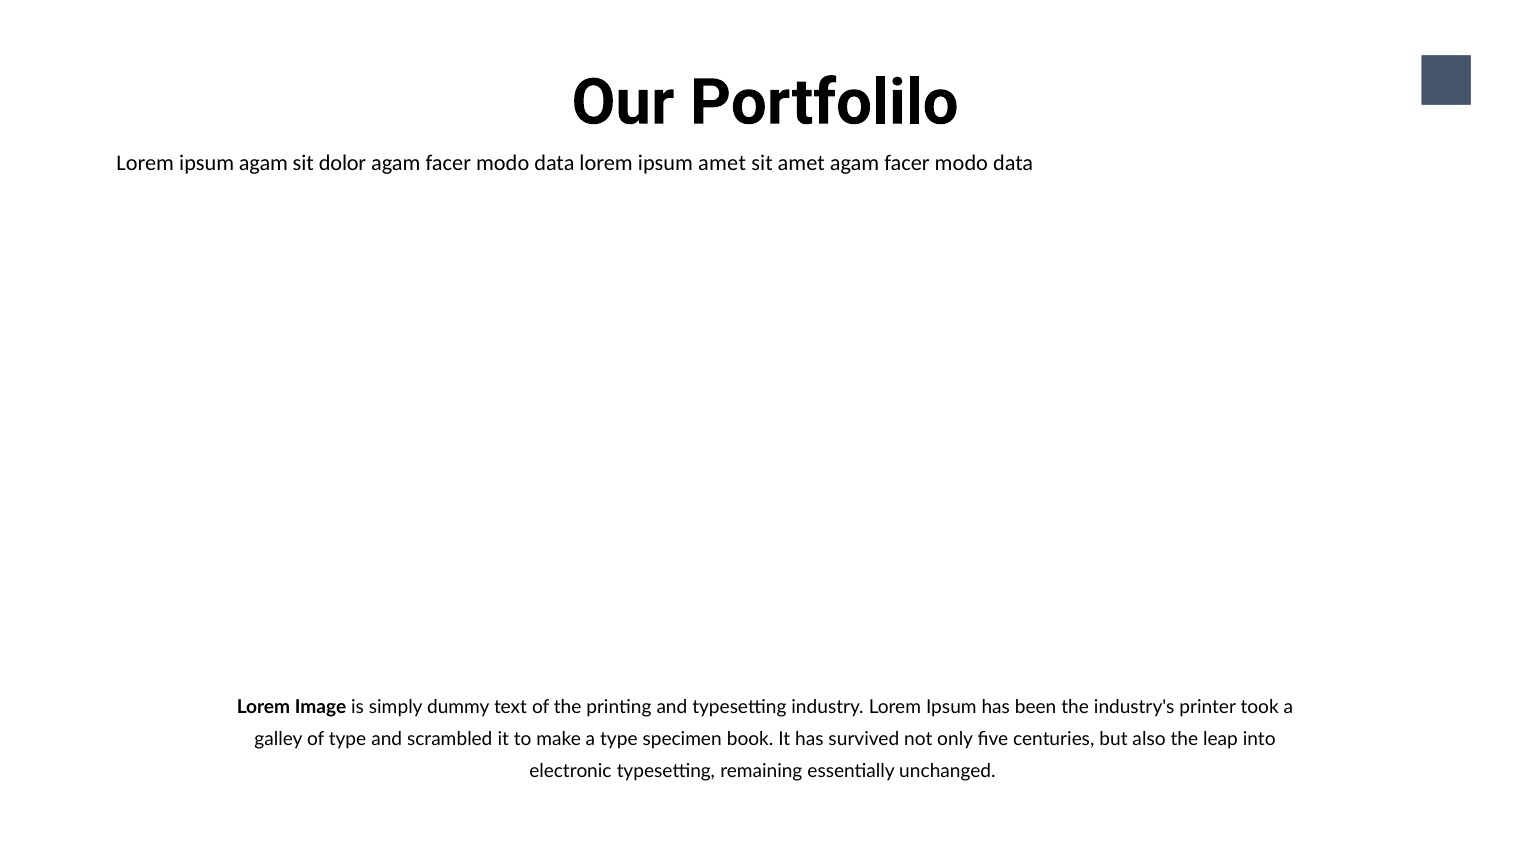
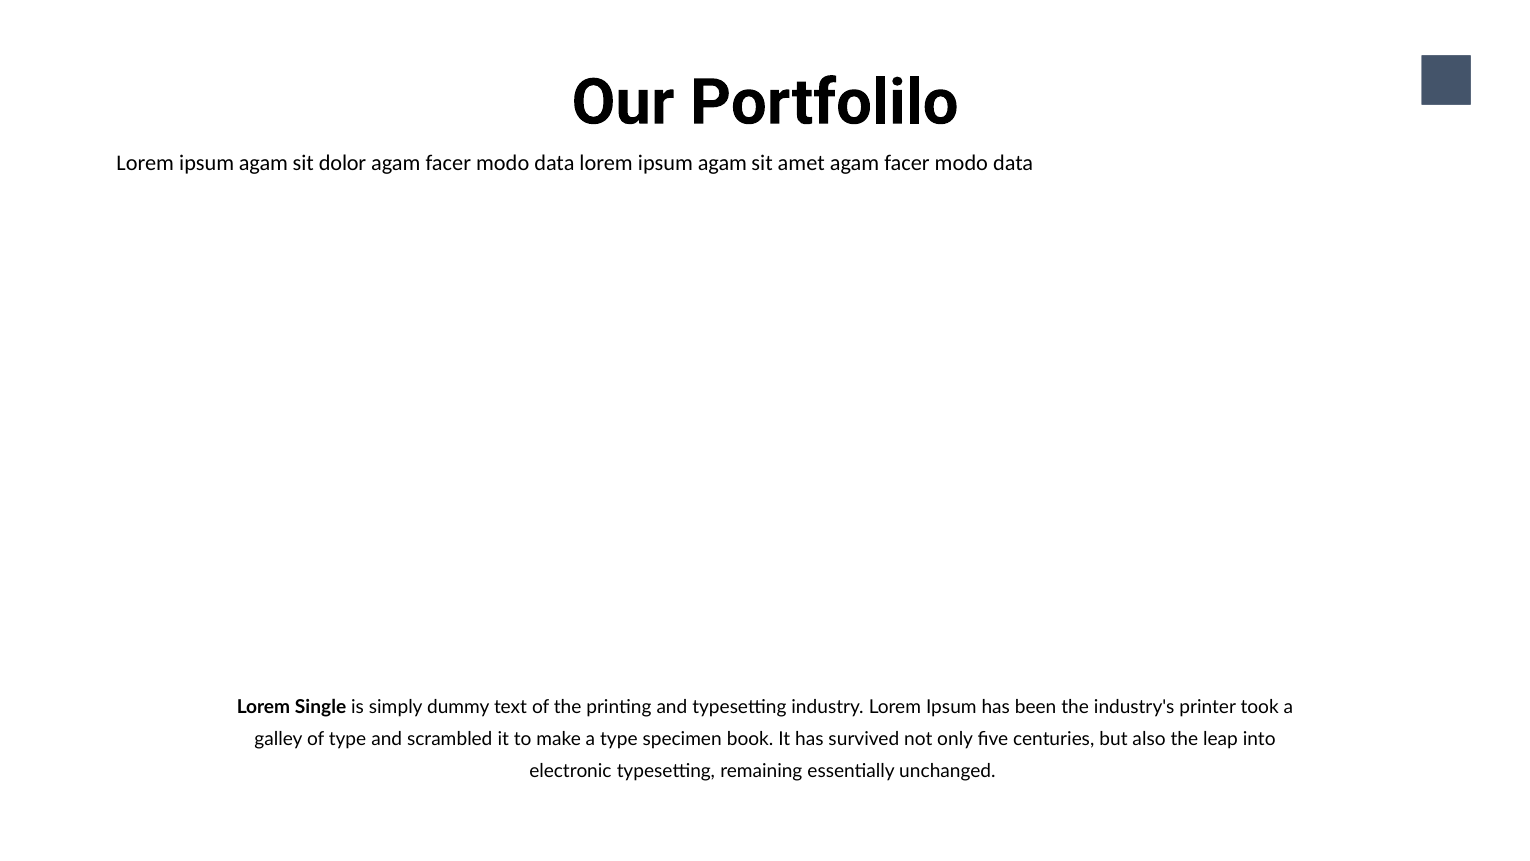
data lorem ipsum amet: amet -> agam
Image: Image -> Single
